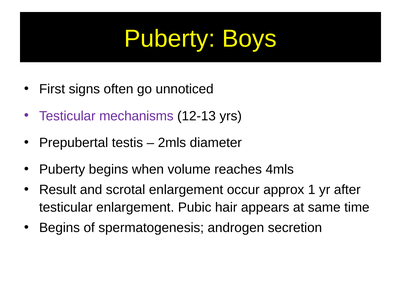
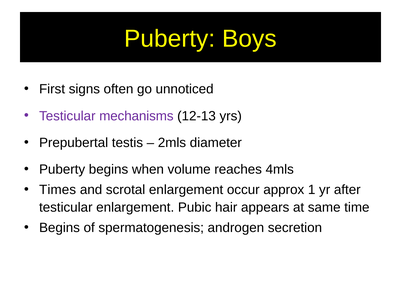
Result: Result -> Times
